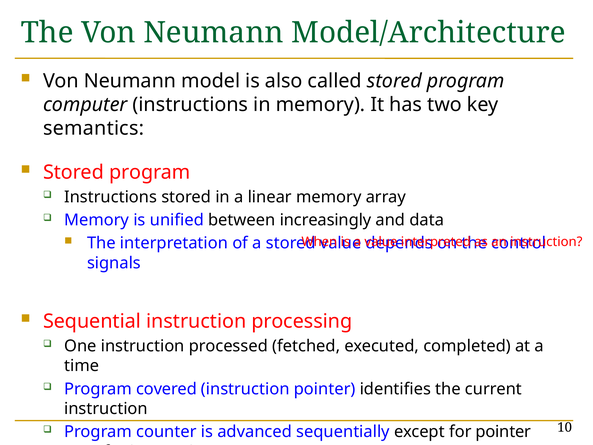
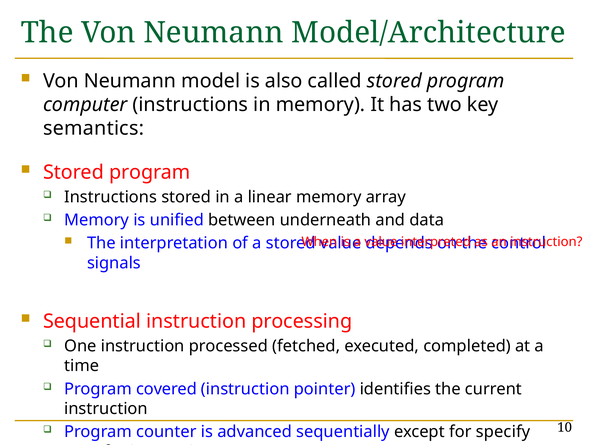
increasingly: increasingly -> underneath
for pointer: pointer -> specify
